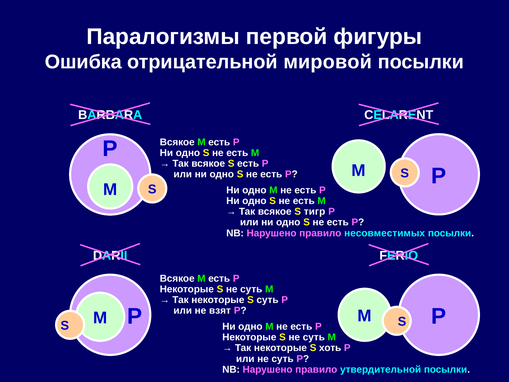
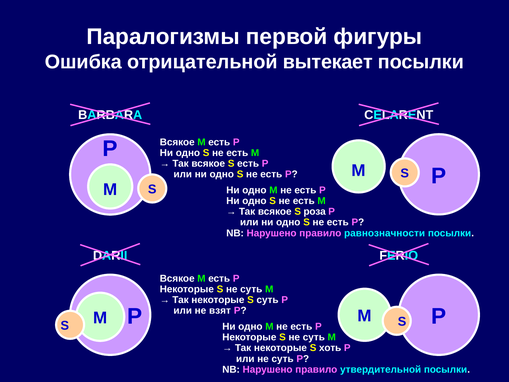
мировой: мировой -> вытекает
тигр: тигр -> роза
несовместимых: несовместимых -> равнозначности
